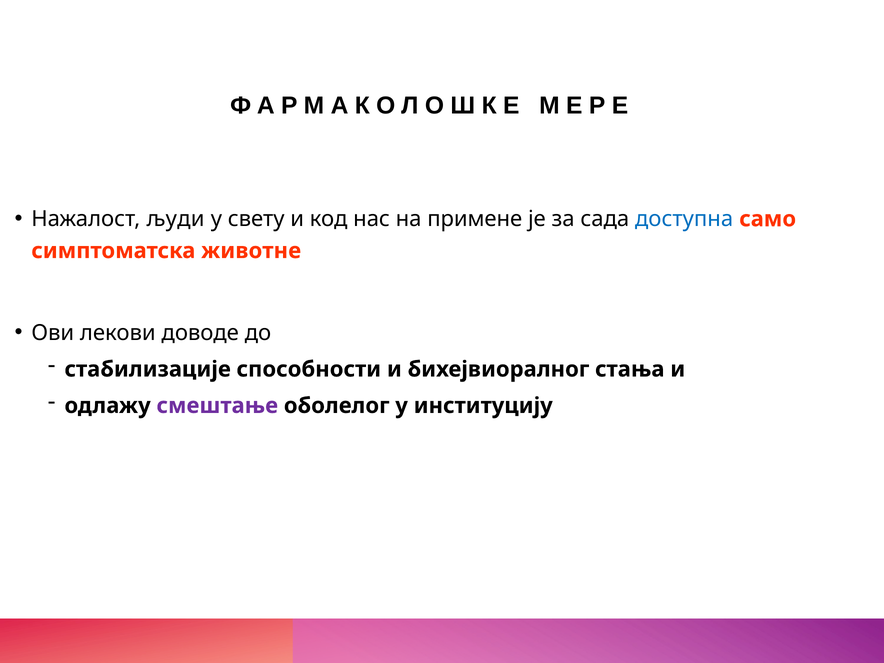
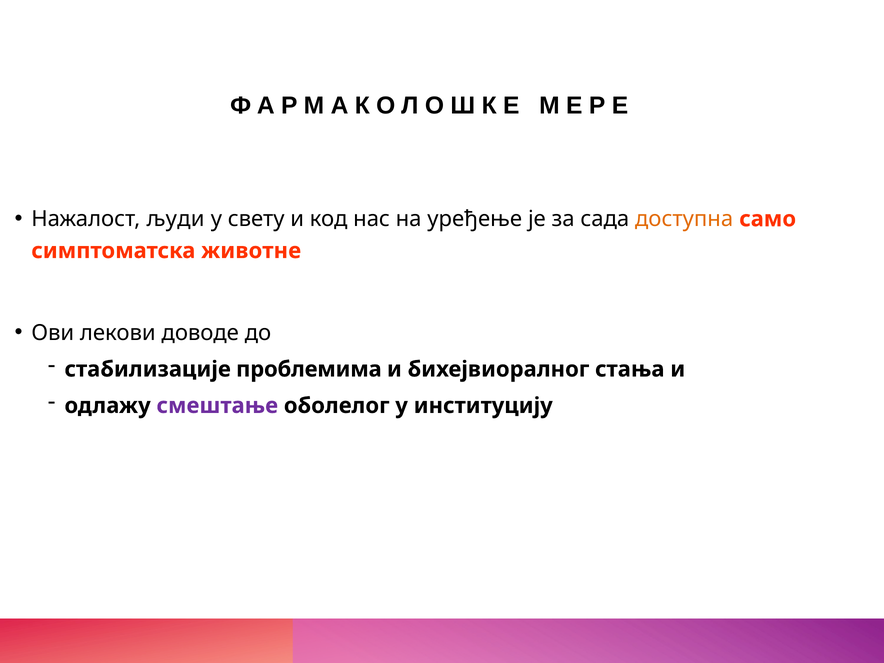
примене: примене -> уређење
доступна colour: blue -> orange
способности: способности -> проблемима
